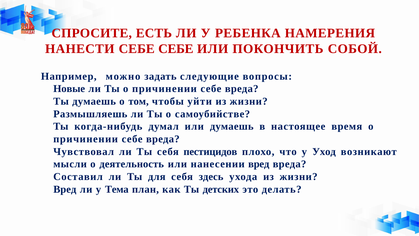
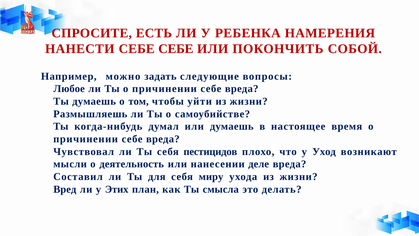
Новые: Новые -> Любое
нанесении вред: вред -> деле
здесь: здесь -> миру
Тема: Тема -> Этих
детских: детских -> смысла
